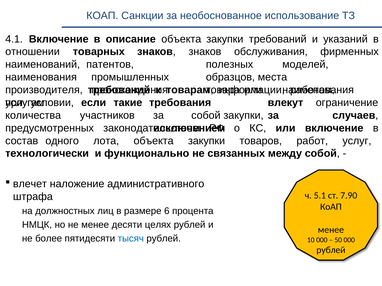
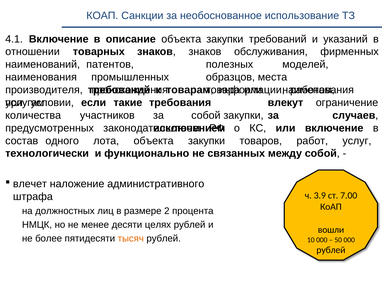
5.1: 5.1 -> 3.9
7.90: 7.90 -> 7.00
6: 6 -> 2
менее at (331, 230): менее -> вошли
тысяч colour: blue -> orange
